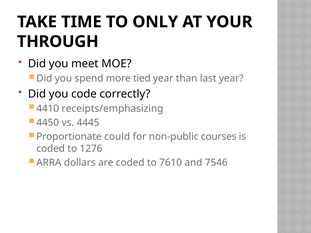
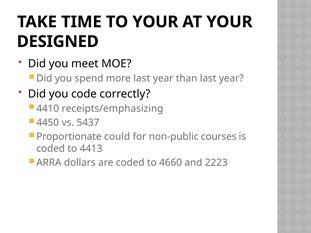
TO ONLY: ONLY -> YOUR
THROUGH: THROUGH -> DESIGNED
more tied: tied -> last
4445: 4445 -> 5437
1276: 1276 -> 4413
7610: 7610 -> 4660
7546: 7546 -> 2223
